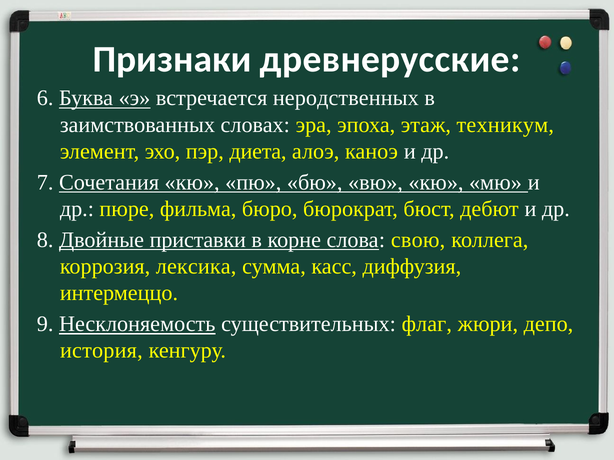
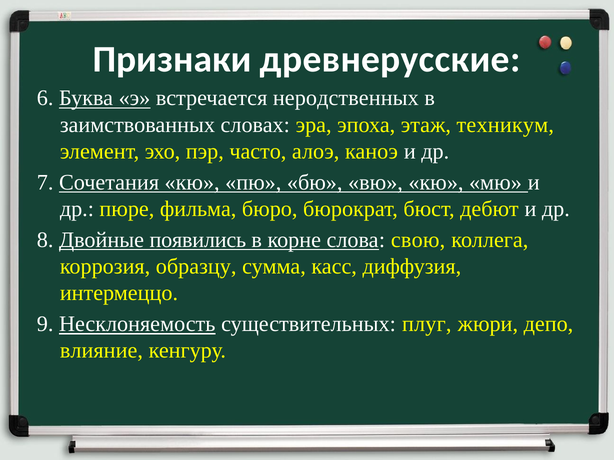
диета: диета -> часто
приставки: приставки -> появились
лексика: лексика -> образцу
флаг: флаг -> плуг
история: история -> влияние
